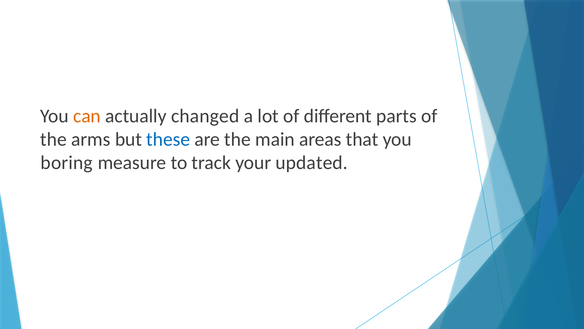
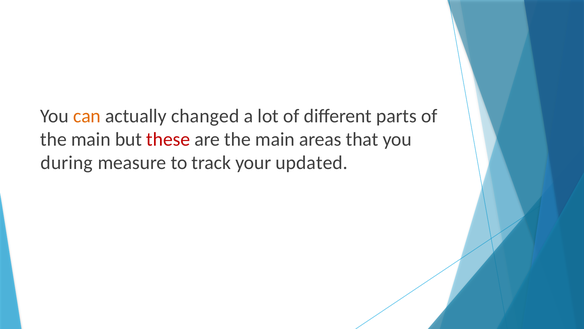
arms at (91, 139): arms -> main
these colour: blue -> red
boring: boring -> during
